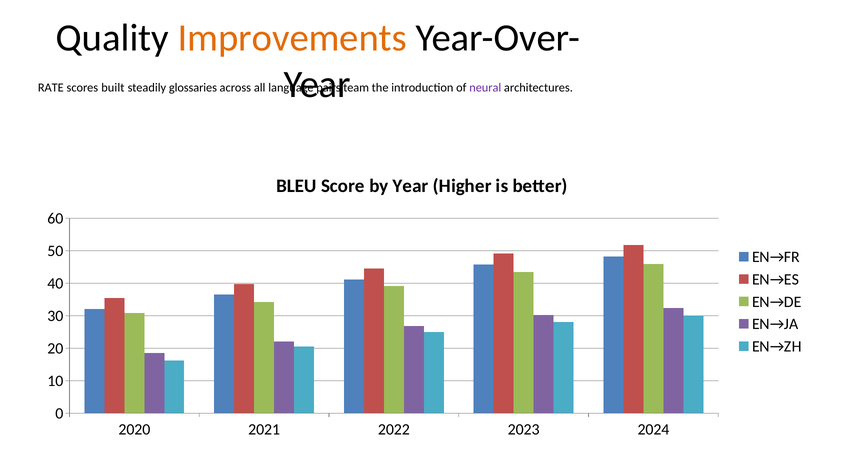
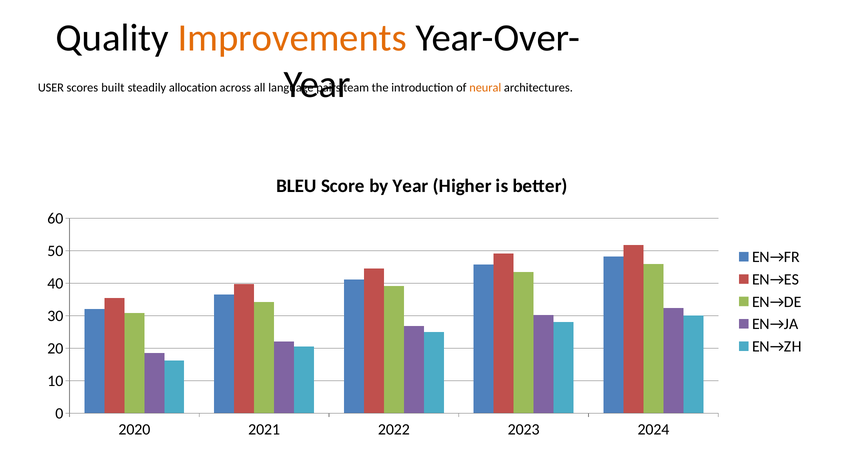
RATE: RATE -> USER
glossaries: glossaries -> allocation
neural colour: purple -> orange
